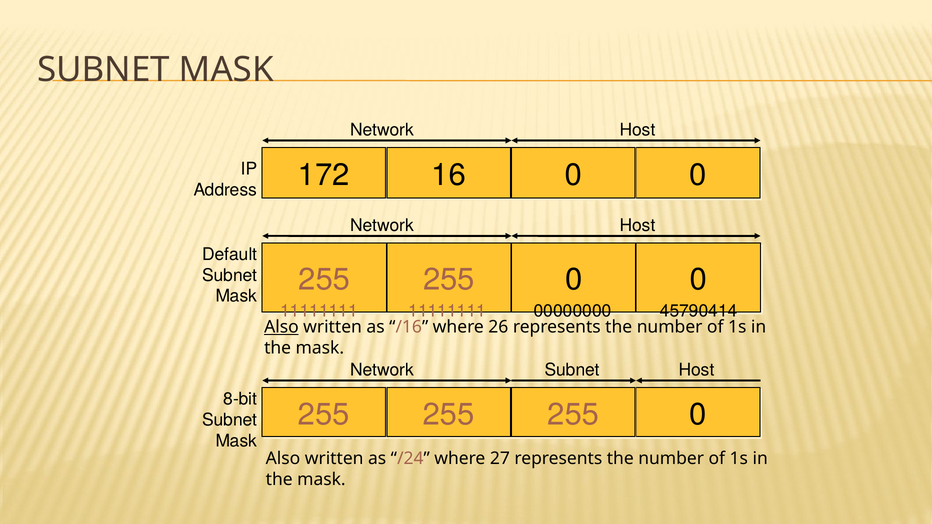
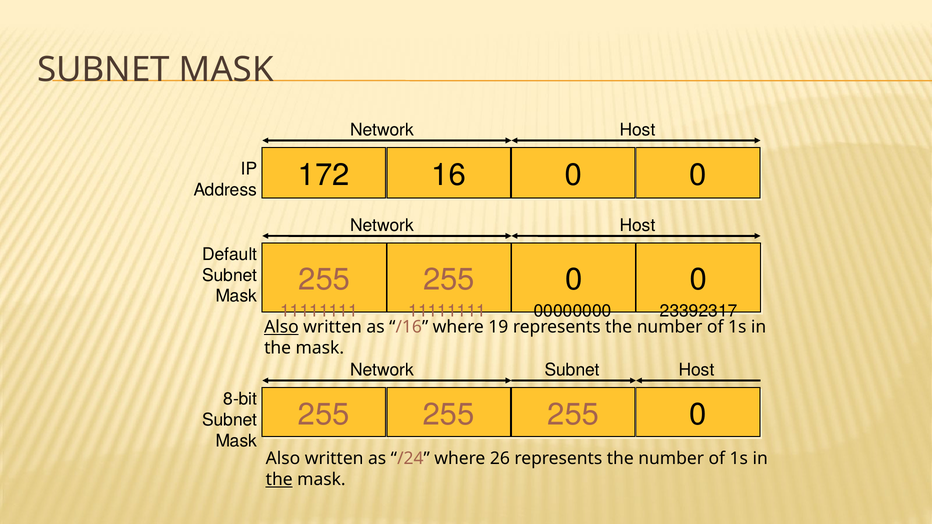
45790414: 45790414 -> 23392317
26: 26 -> 19
27: 27 -> 26
the at (279, 480) underline: none -> present
